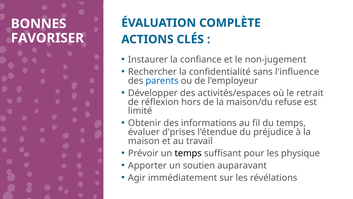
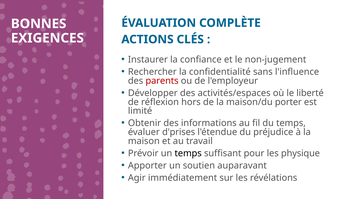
FAVORISER: FAVORISER -> EXIGENCES
parents colour: blue -> red
retrait: retrait -> liberté
refuse: refuse -> porter
